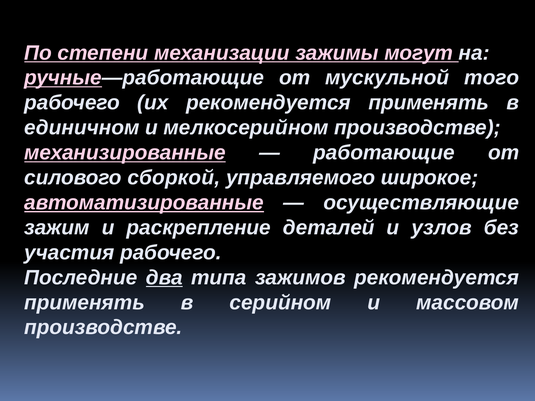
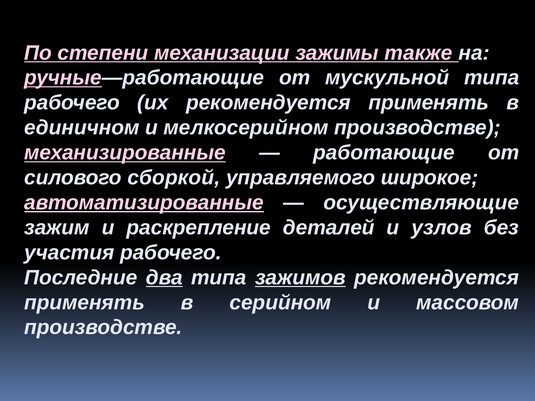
могут: могут -> также
мускульной того: того -> типа
зажимов underline: none -> present
